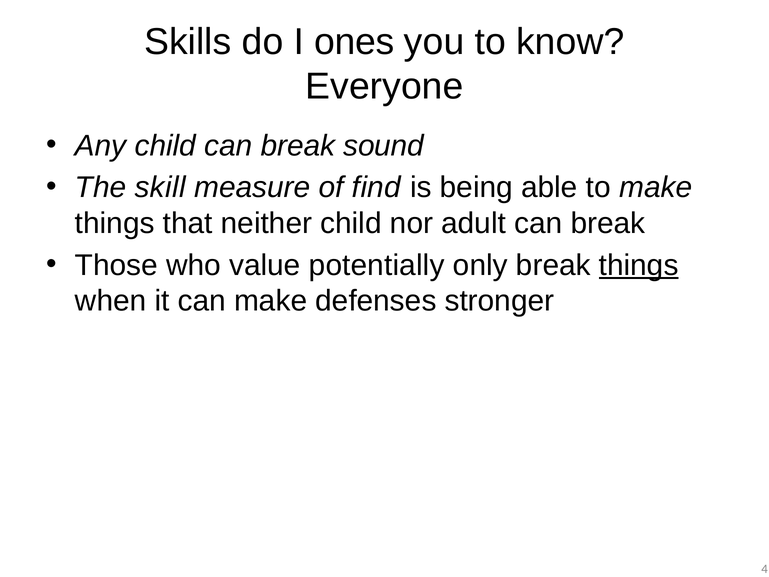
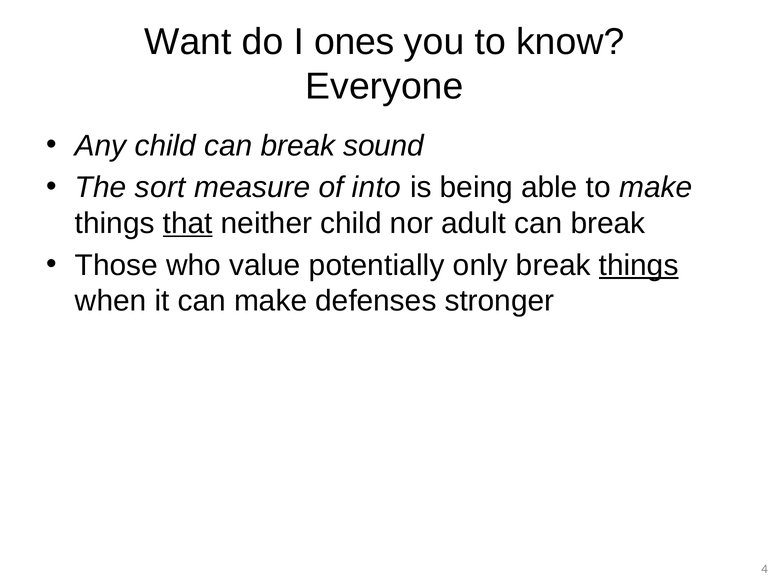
Skills: Skills -> Want
skill: skill -> sort
find: find -> into
that underline: none -> present
